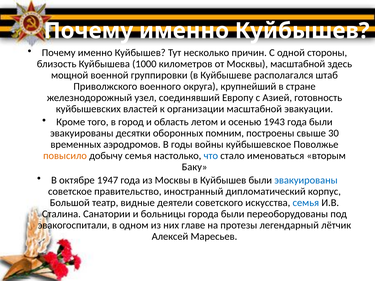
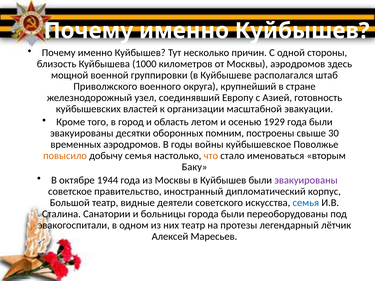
Москвы масштабной: масштабной -> аэродромов
1943: 1943 -> 1929
что colour: blue -> orange
1947: 1947 -> 1944
эвакуированы at (306, 180) colour: blue -> purple
них главе: главе -> театр
